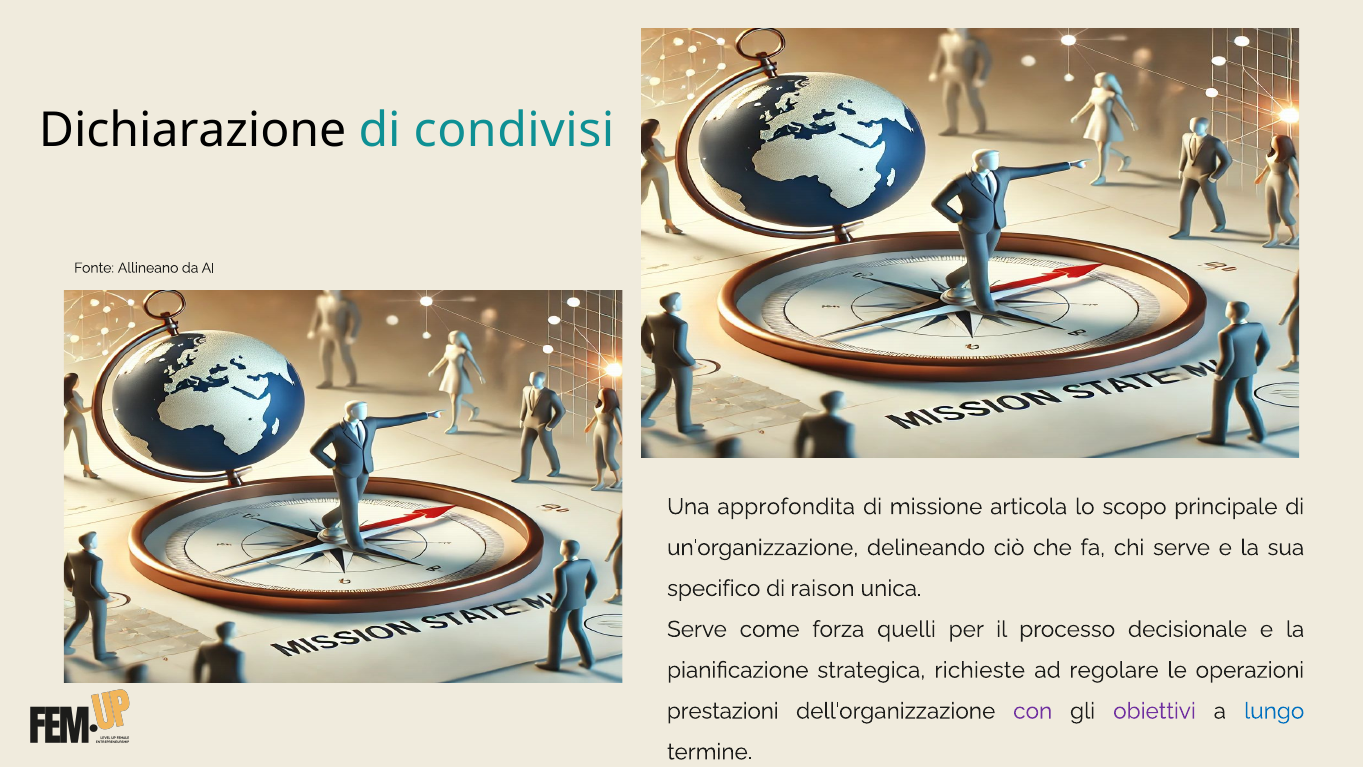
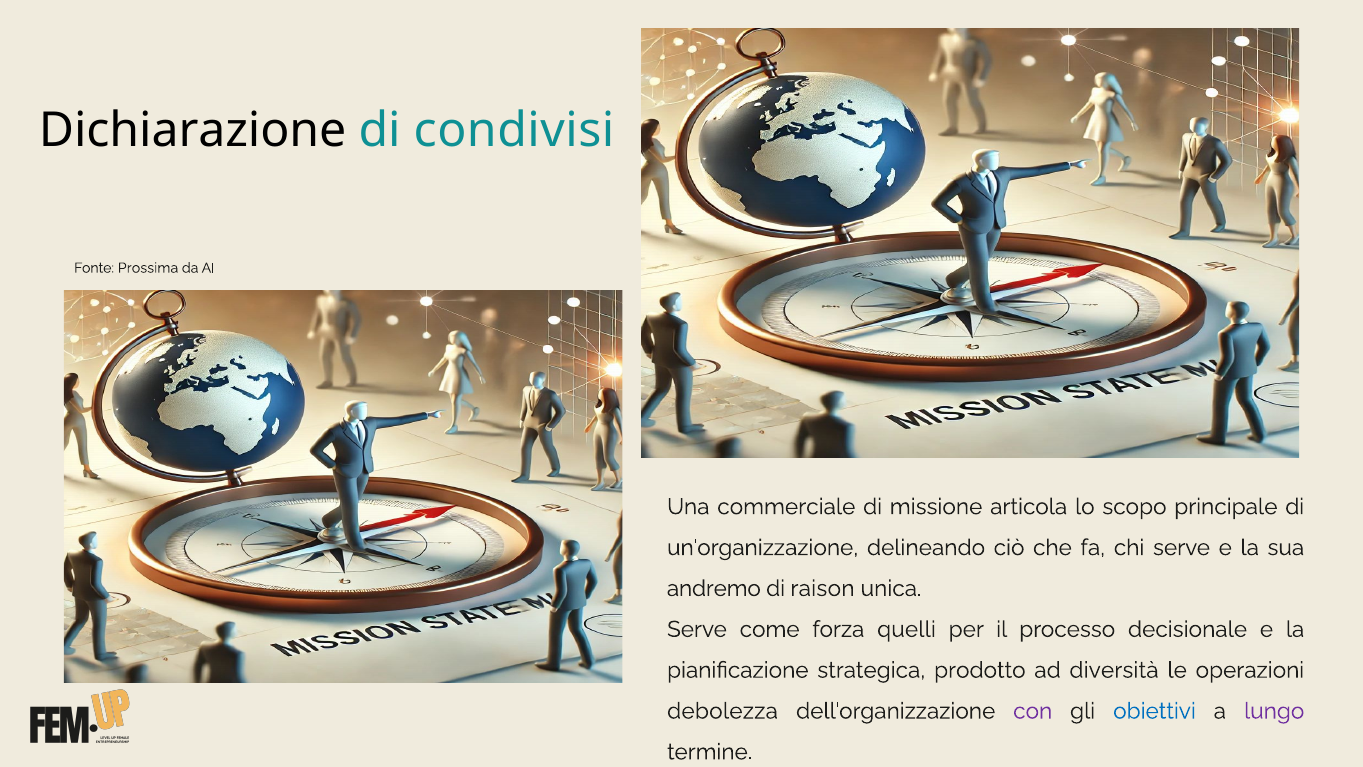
Allineano: Allineano -> Prossima
approfondita: approfondita -> commerciale
specifico: specifico -> andremo
richieste: richieste -> prodotto
regolare: regolare -> diversità
prestazioni: prestazioni -> debolezza
obiettivi colour: purple -> blue
lungo colour: blue -> purple
